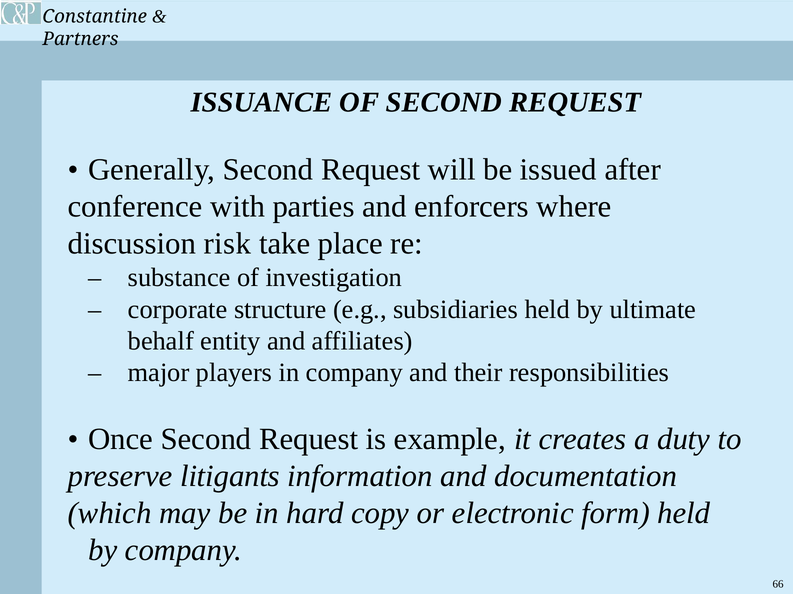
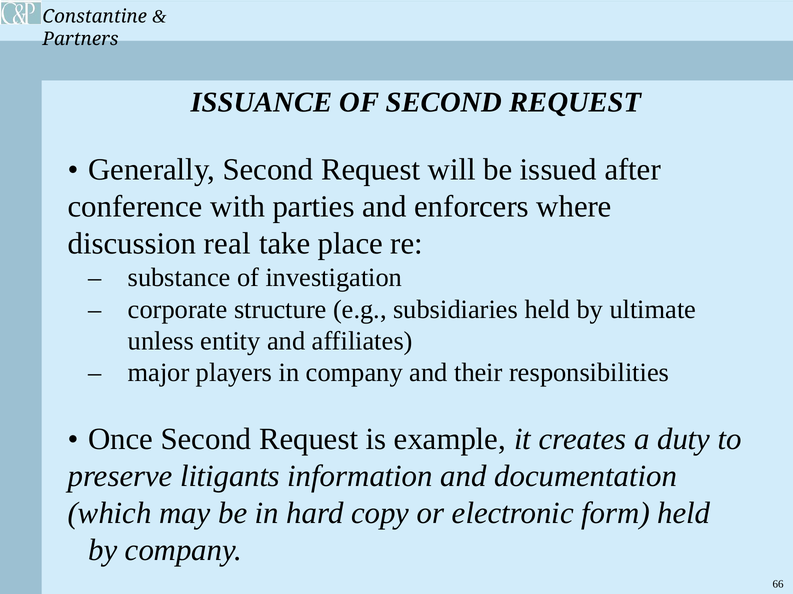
risk: risk -> real
behalf: behalf -> unless
